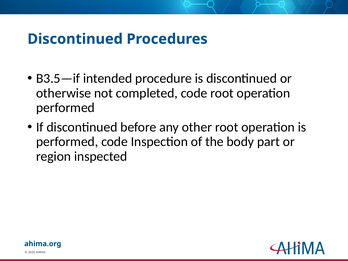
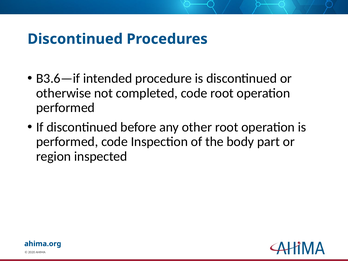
B3.5—if: B3.5—if -> B3.6—if
